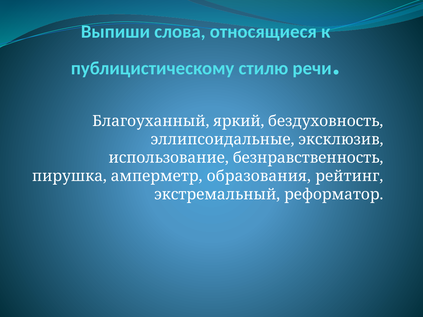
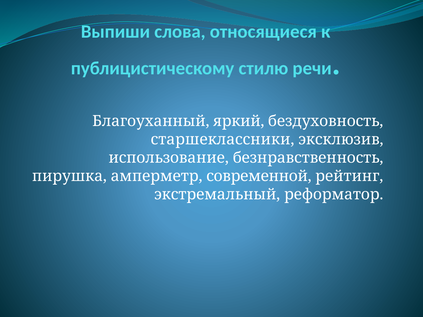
эллипсоидальные: эллипсоидальные -> старшеклассники
образования: образования -> современной
